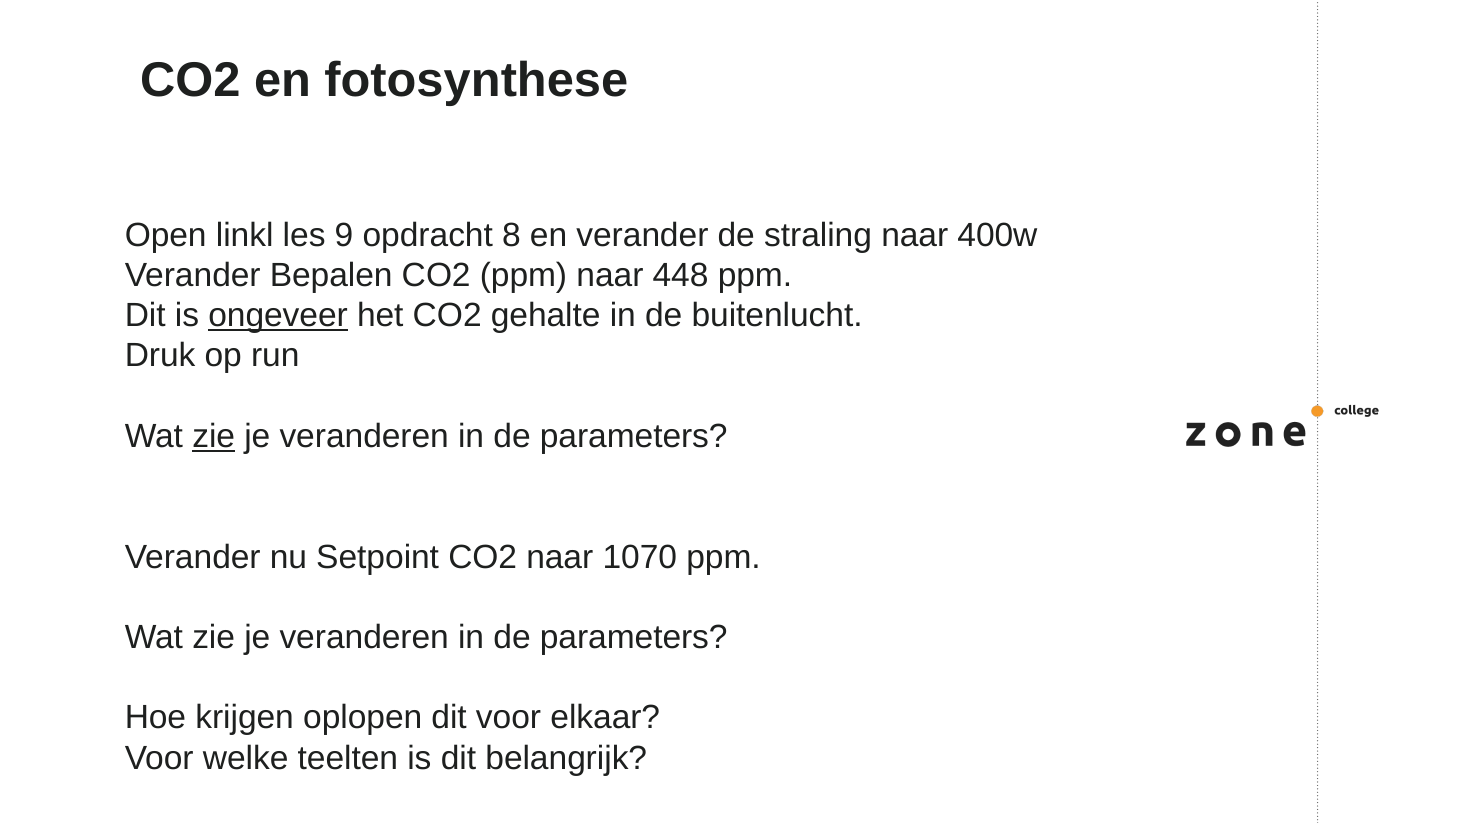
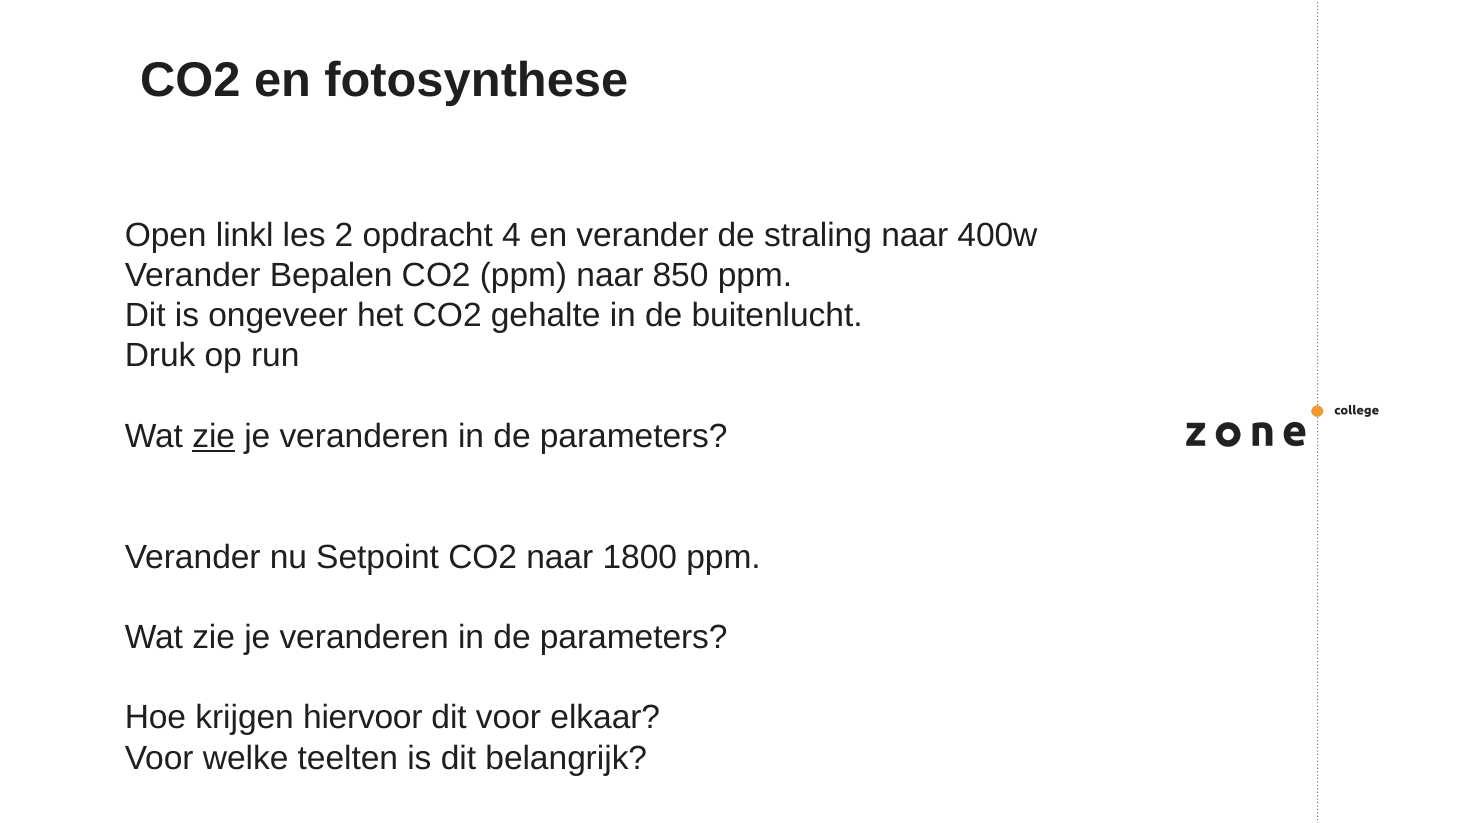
9: 9 -> 2
8: 8 -> 4
448: 448 -> 850
ongeveer underline: present -> none
1070: 1070 -> 1800
oplopen: oplopen -> hiervoor
